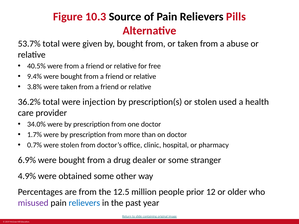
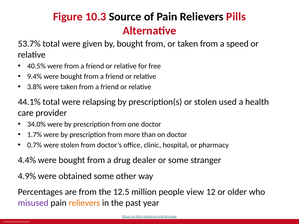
abuse: abuse -> speed
36.2%: 36.2% -> 44.1%
injection: injection -> relapsing
6.9%: 6.9% -> 4.4%
prior: prior -> view
relievers at (84, 203) colour: blue -> orange
